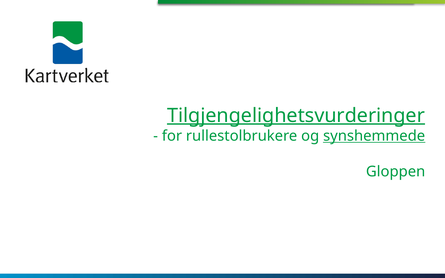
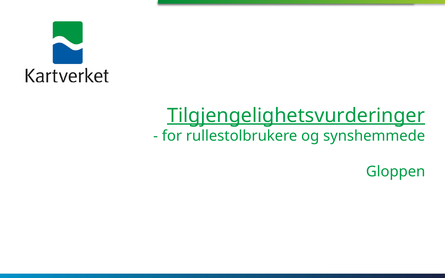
synshemmede underline: present -> none
